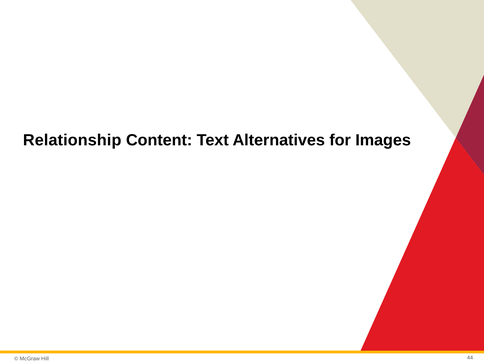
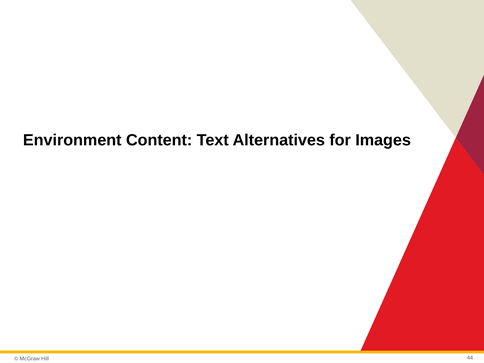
Relationship: Relationship -> Environment
